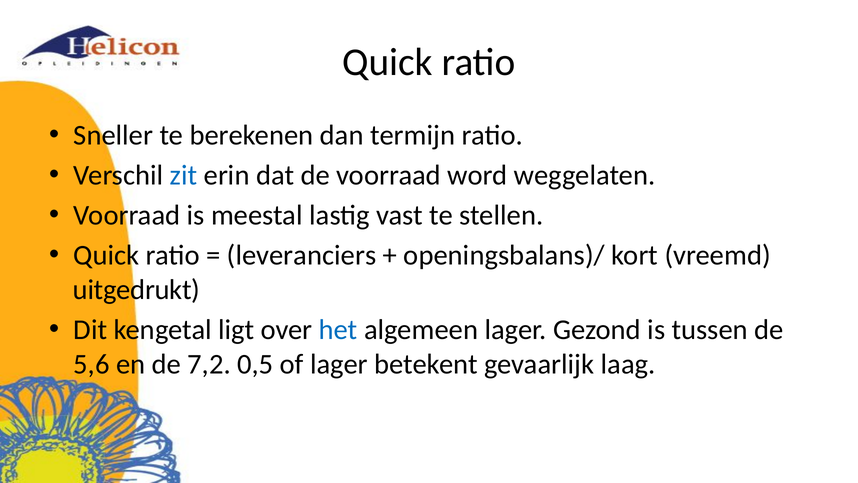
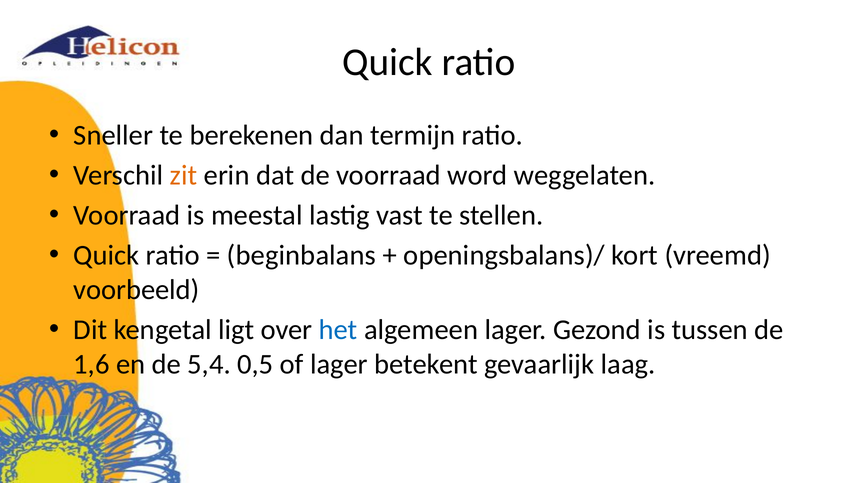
zit colour: blue -> orange
leveranciers: leveranciers -> beginbalans
uitgedrukt: uitgedrukt -> voorbeeld
5,6: 5,6 -> 1,6
7,2: 7,2 -> 5,4
